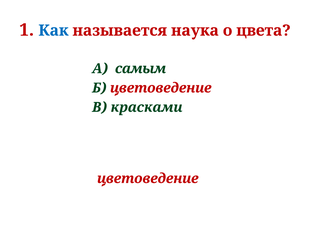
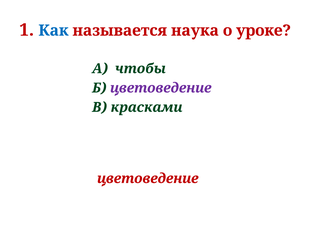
цвета: цвета -> уроке
самым: самым -> чтобы
цветоведение at (161, 88) colour: red -> purple
